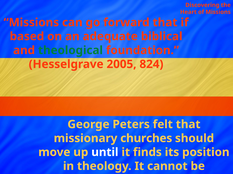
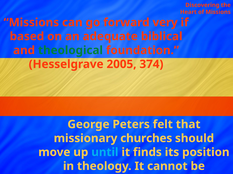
forward that: that -> very
824: 824 -> 374
until colour: white -> light blue
